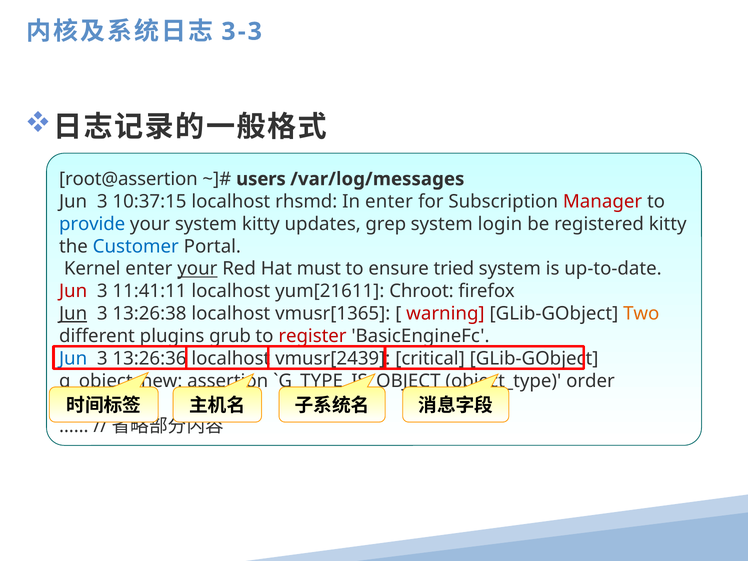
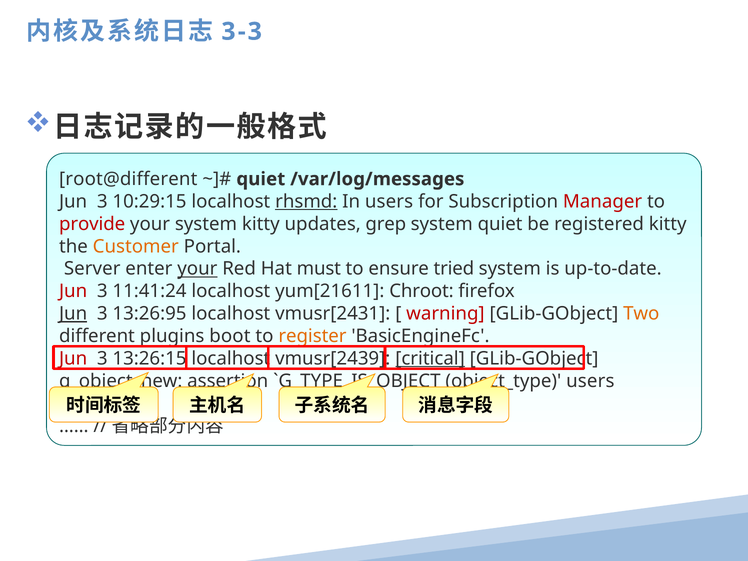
root@assertion: root@assertion -> root@different
users at (261, 179): users -> quiet
10:37:15: 10:37:15 -> 10:29:15
rhsmd underline: none -> present
In enter: enter -> users
provide colour: blue -> red
system login: login -> quiet
Customer colour: blue -> orange
Kernel: Kernel -> Server
11:41:11: 11:41:11 -> 11:41:24
13:26:38: 13:26:38 -> 13:26:95
vmusr[1365: vmusr[1365 -> vmusr[2431
grub: grub -> boot
register colour: red -> orange
Jun at (73, 359) colour: blue -> red
13:26:36: 13:26:36 -> 13:26:15
critical underline: none -> present
order at (590, 381): order -> users
